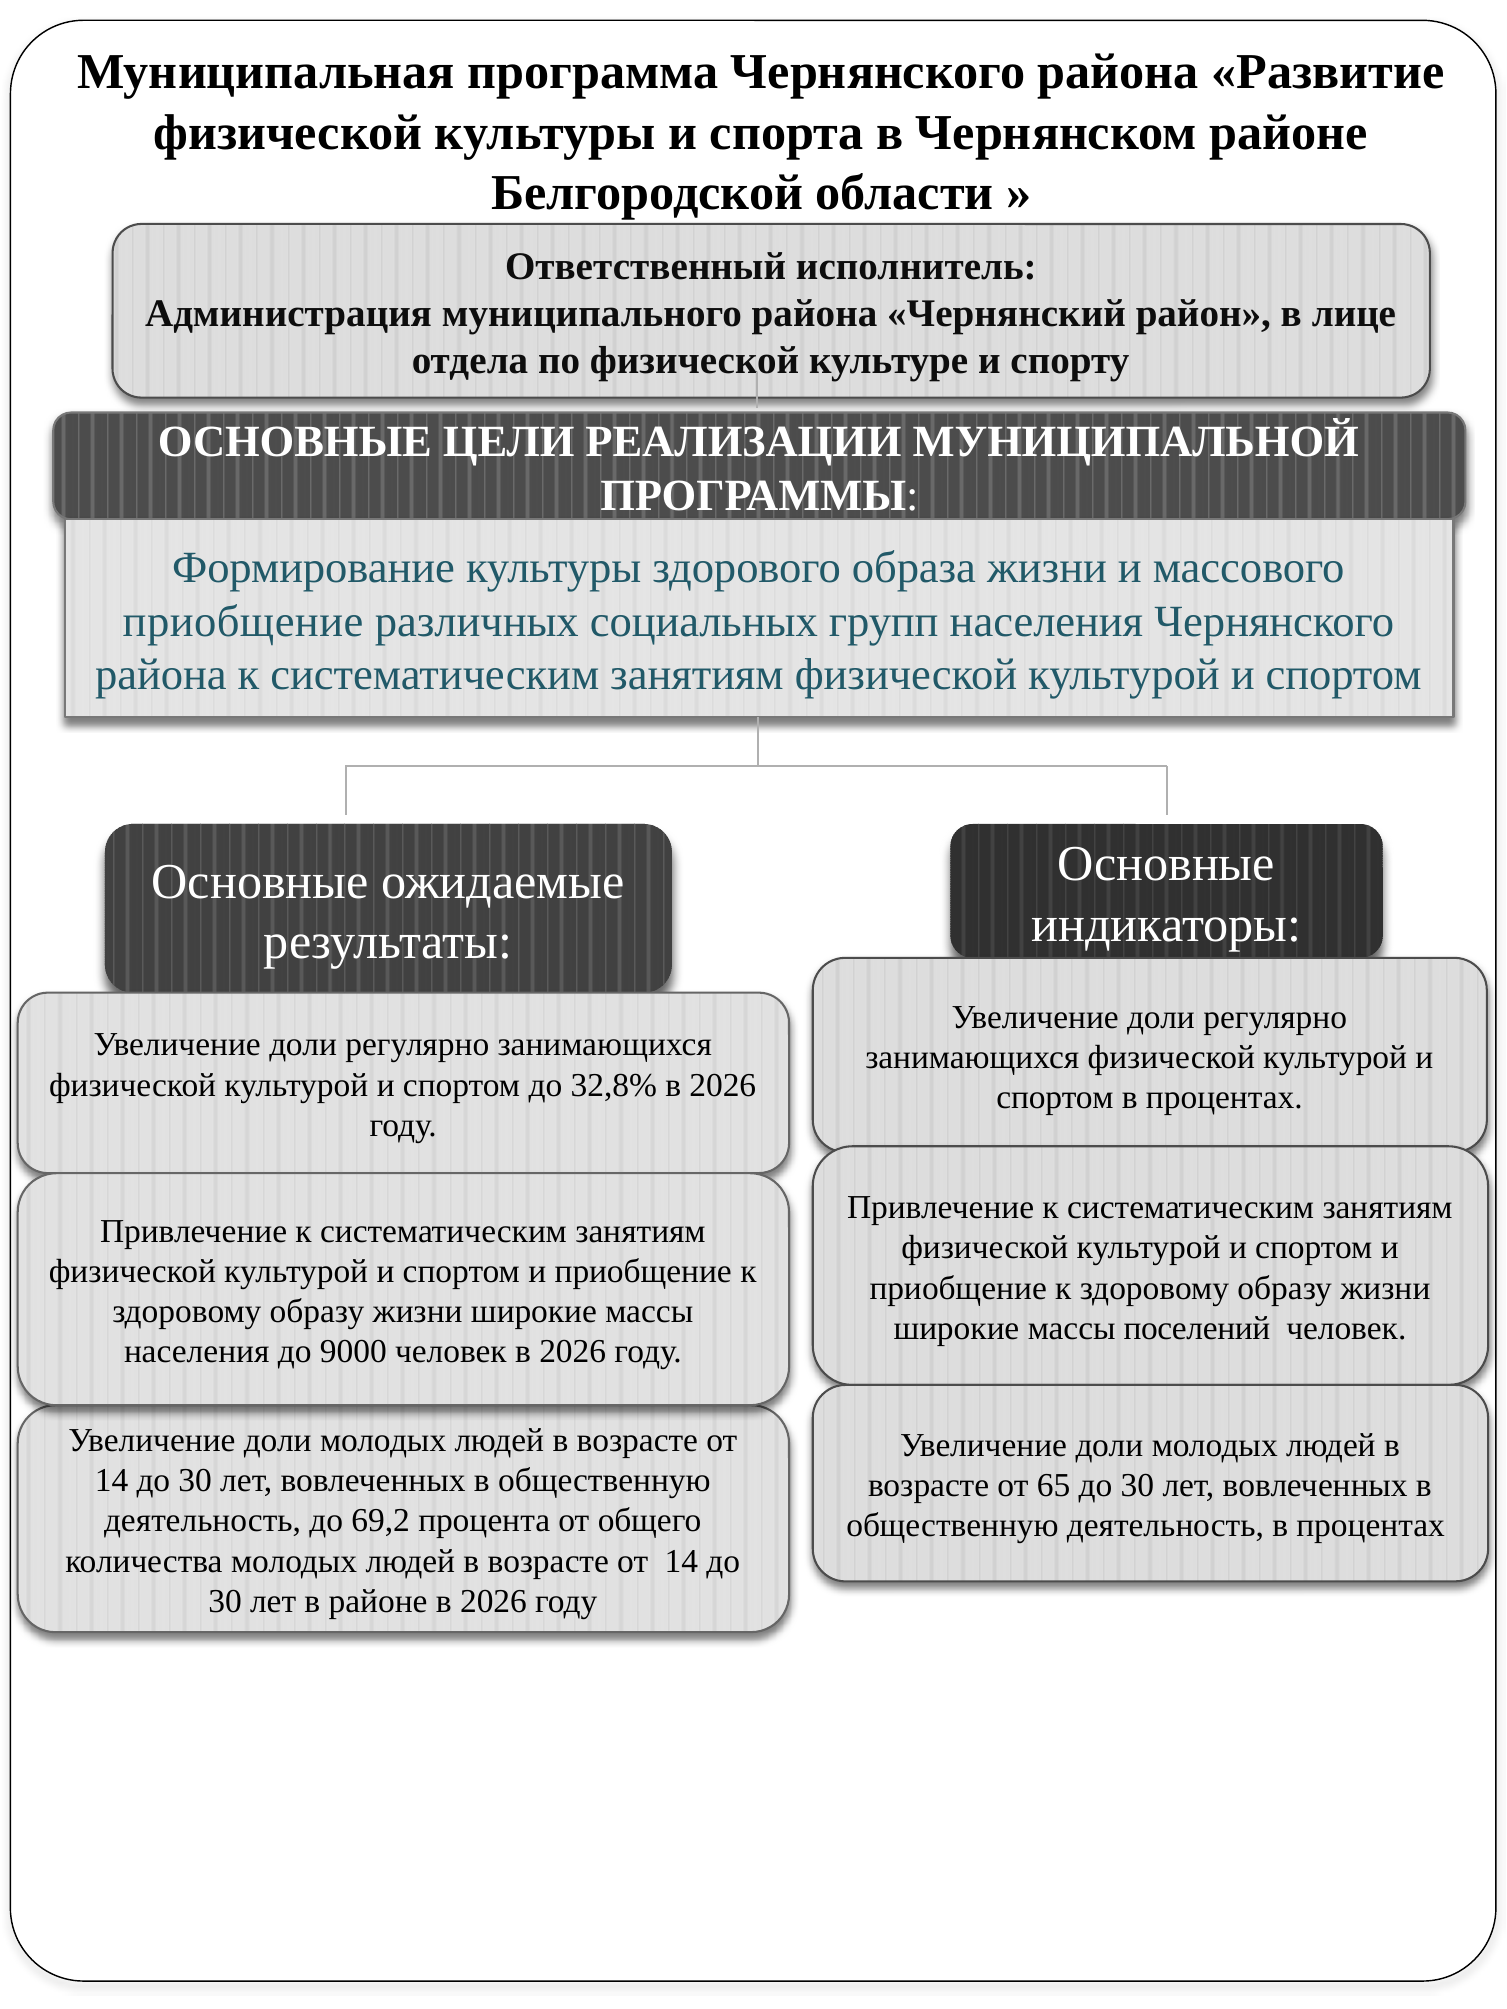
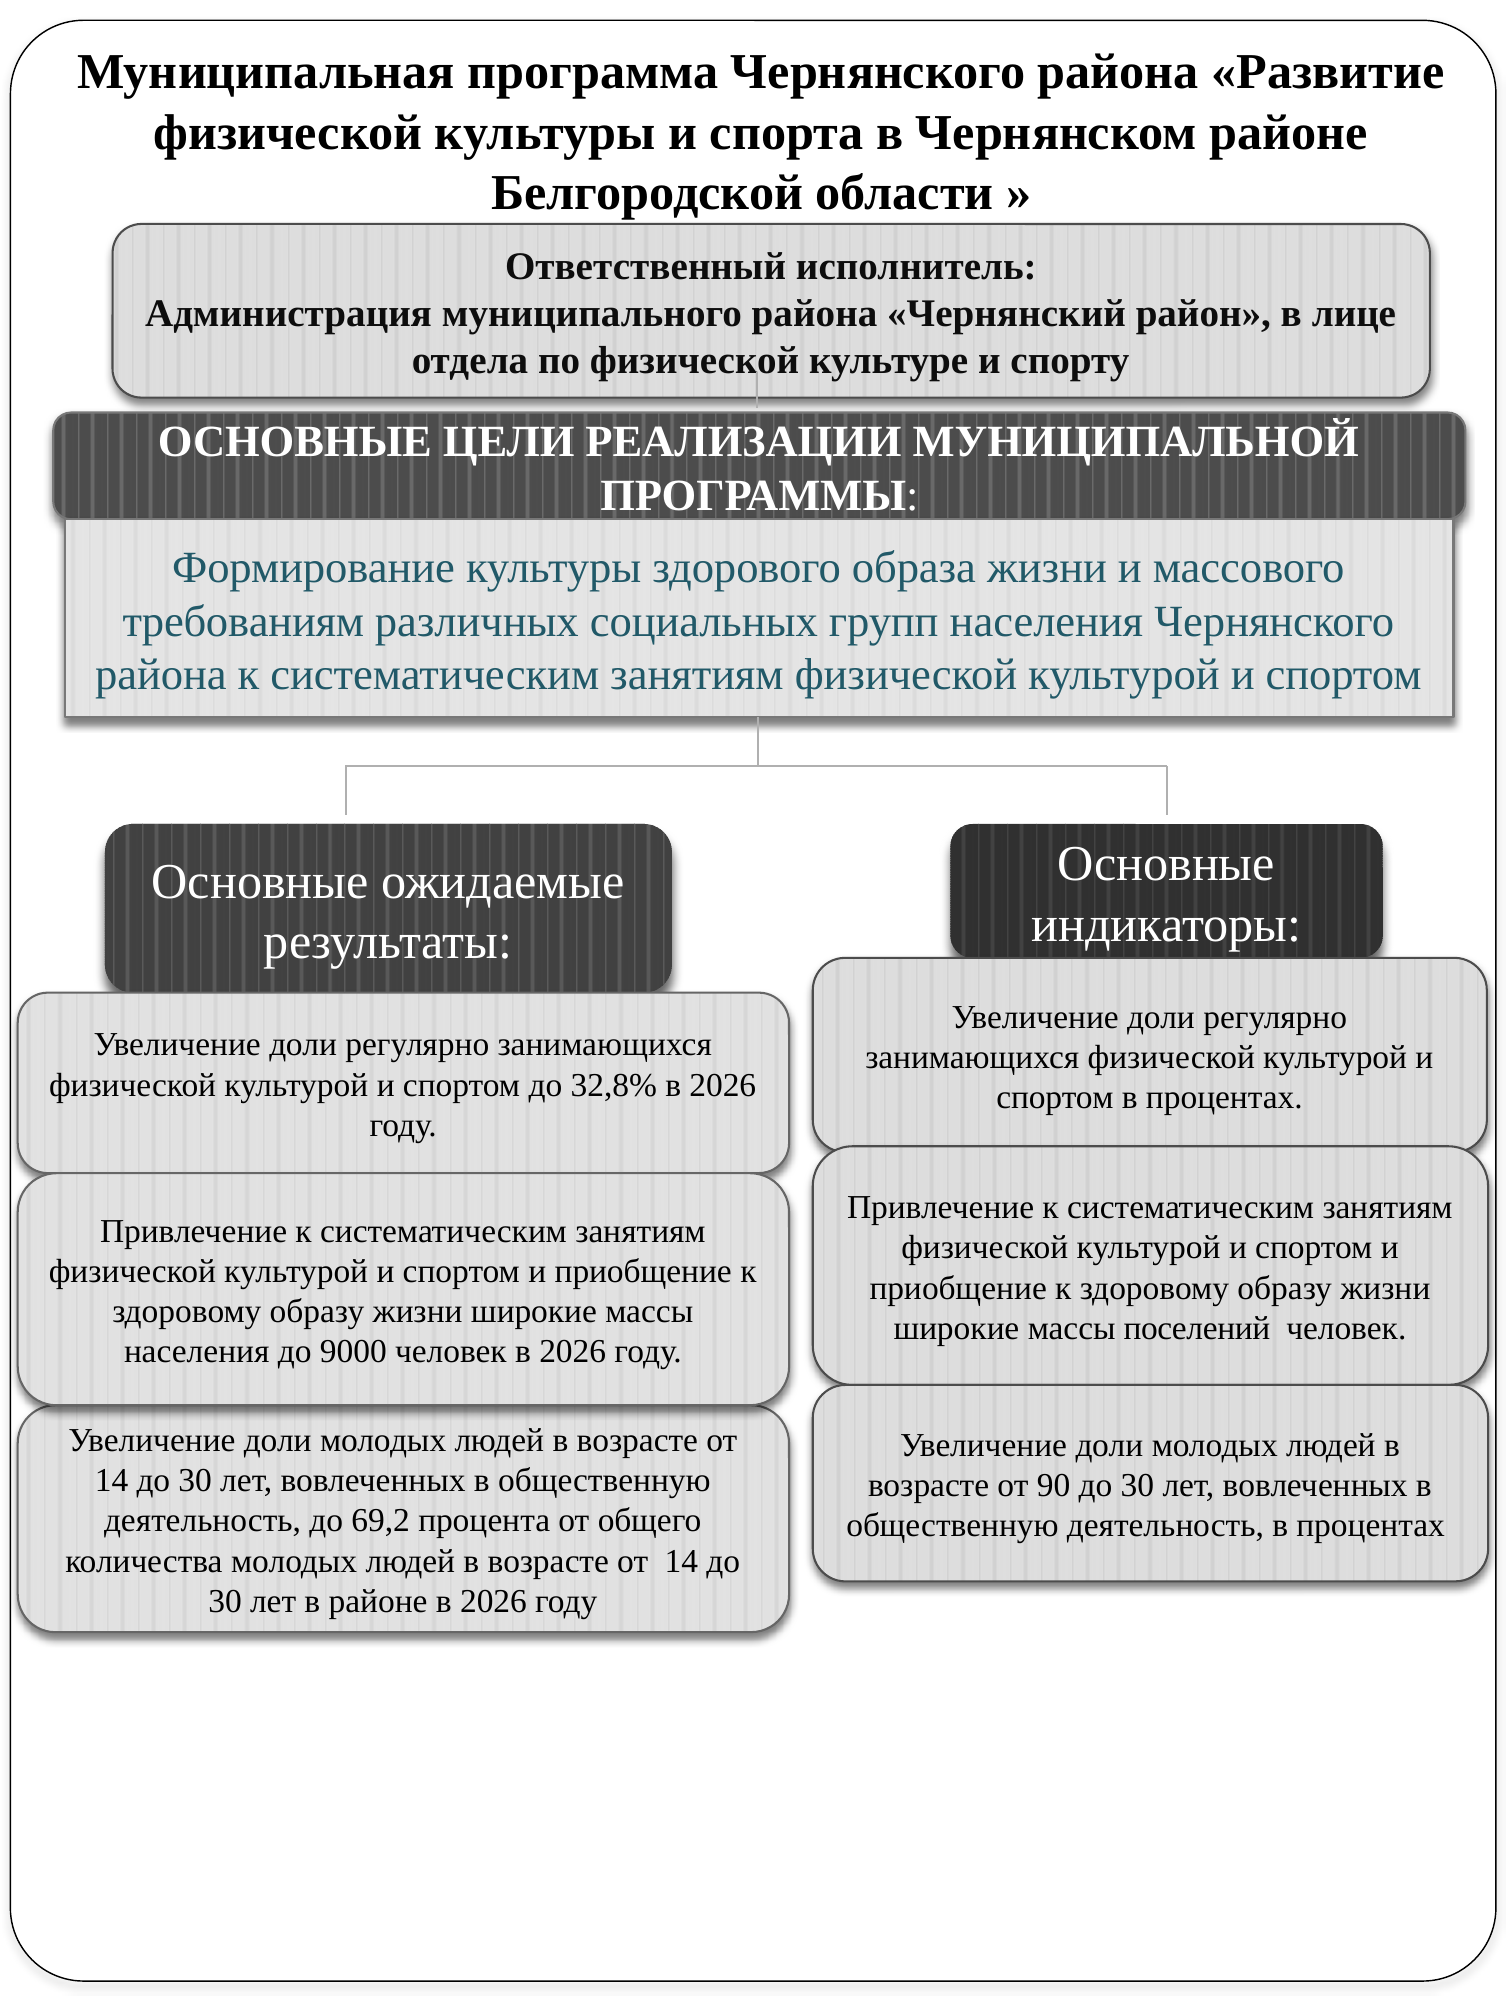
приобщение at (243, 621): приобщение -> требованиям
65: 65 -> 90
